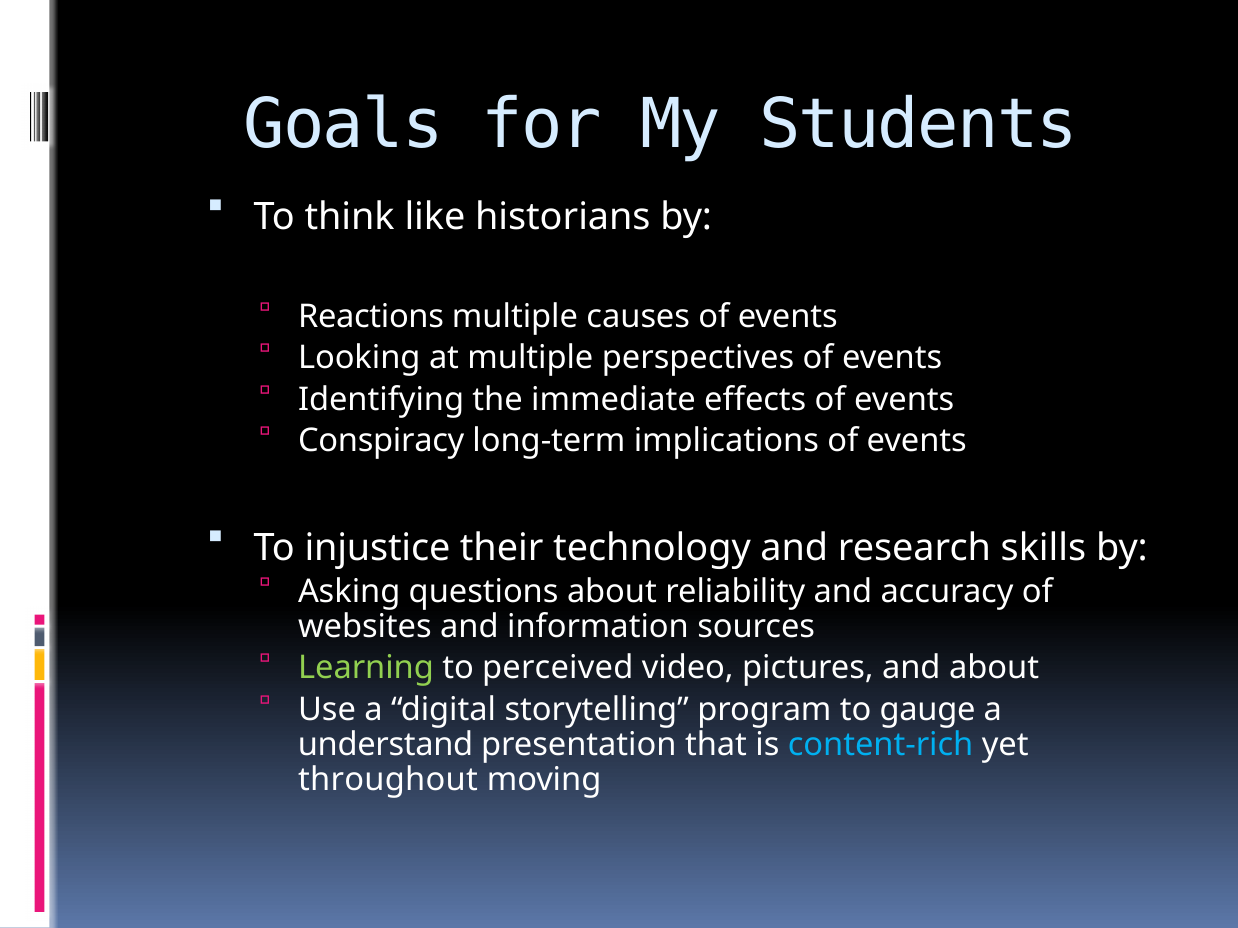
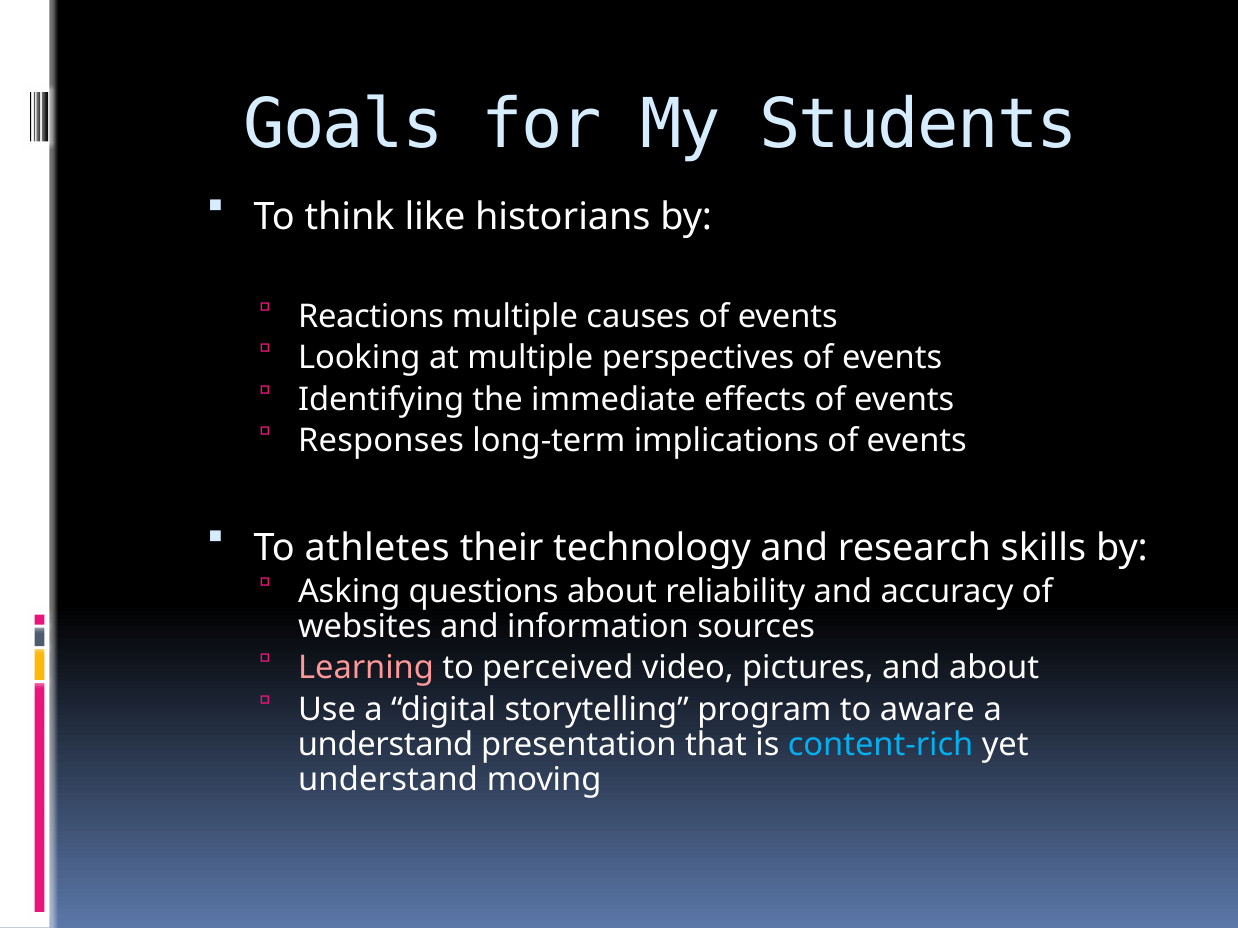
Conspiracy: Conspiracy -> Responses
injustice: injustice -> athletes
Learning colour: light green -> pink
gauge: gauge -> aware
throughout at (388, 780): throughout -> understand
